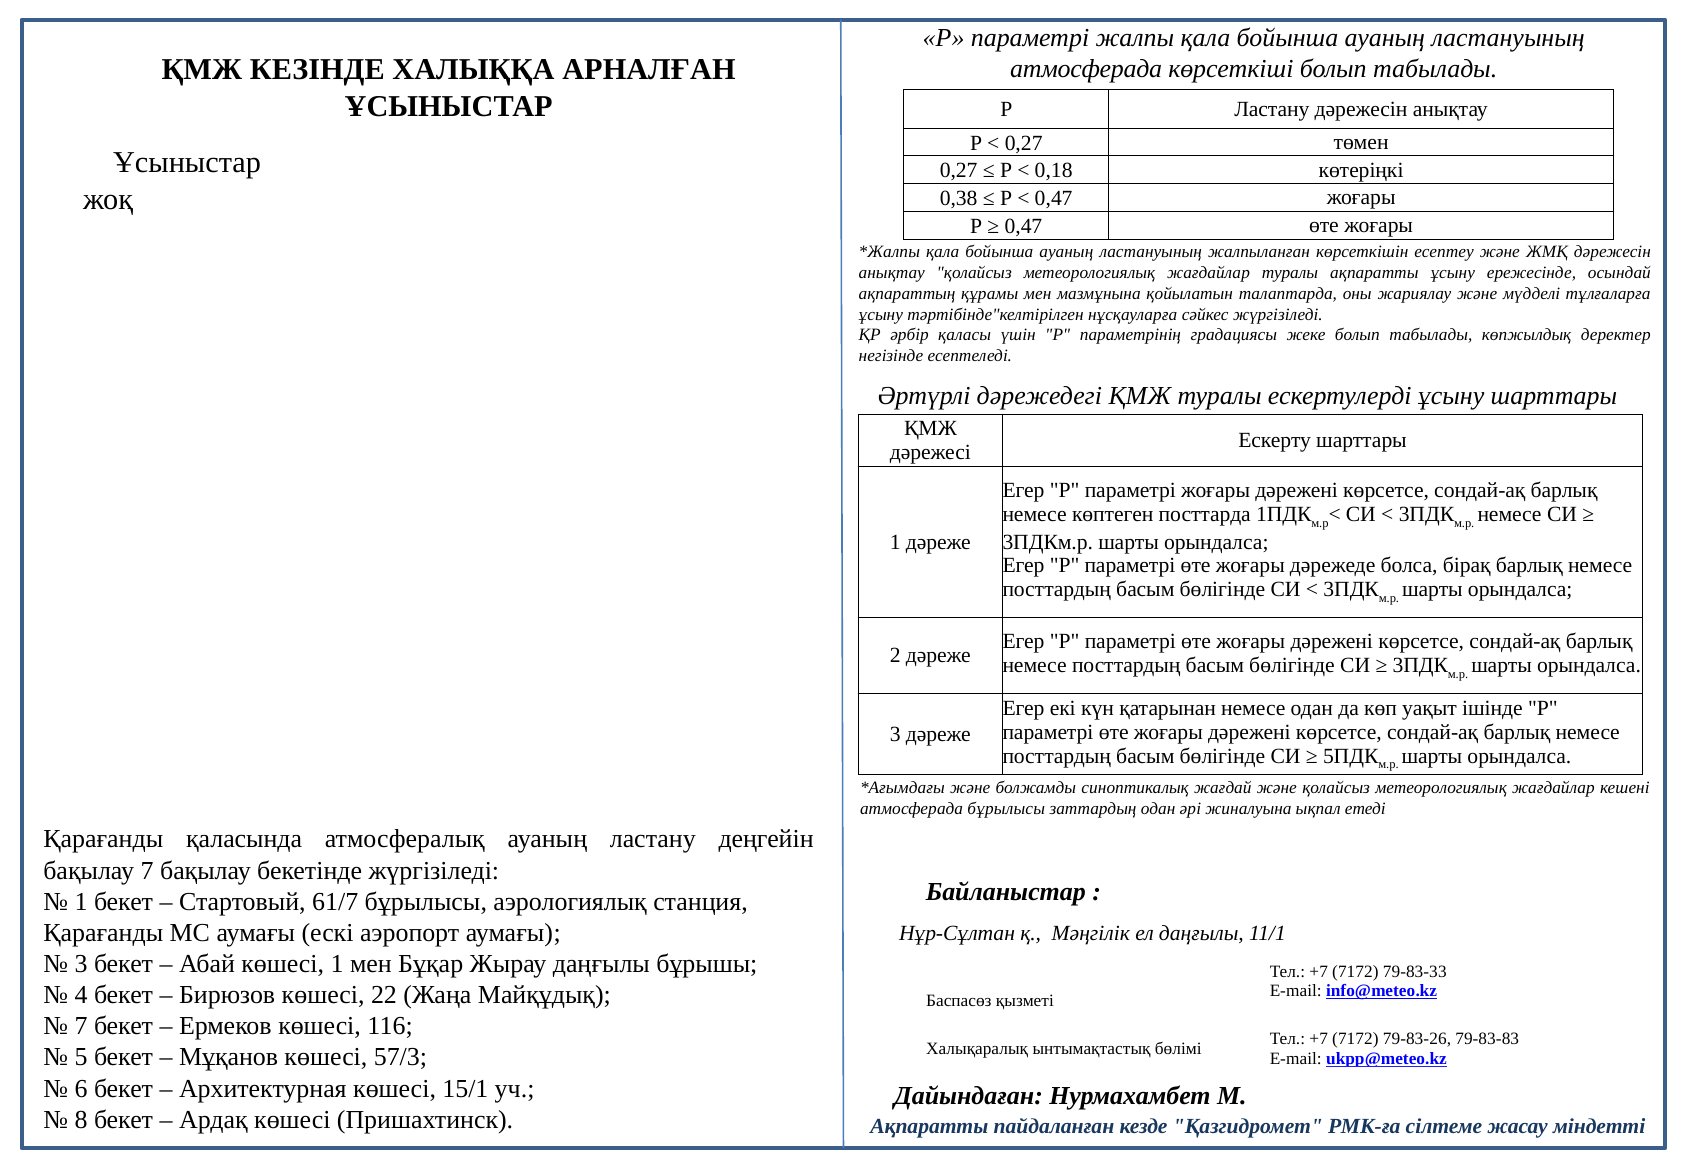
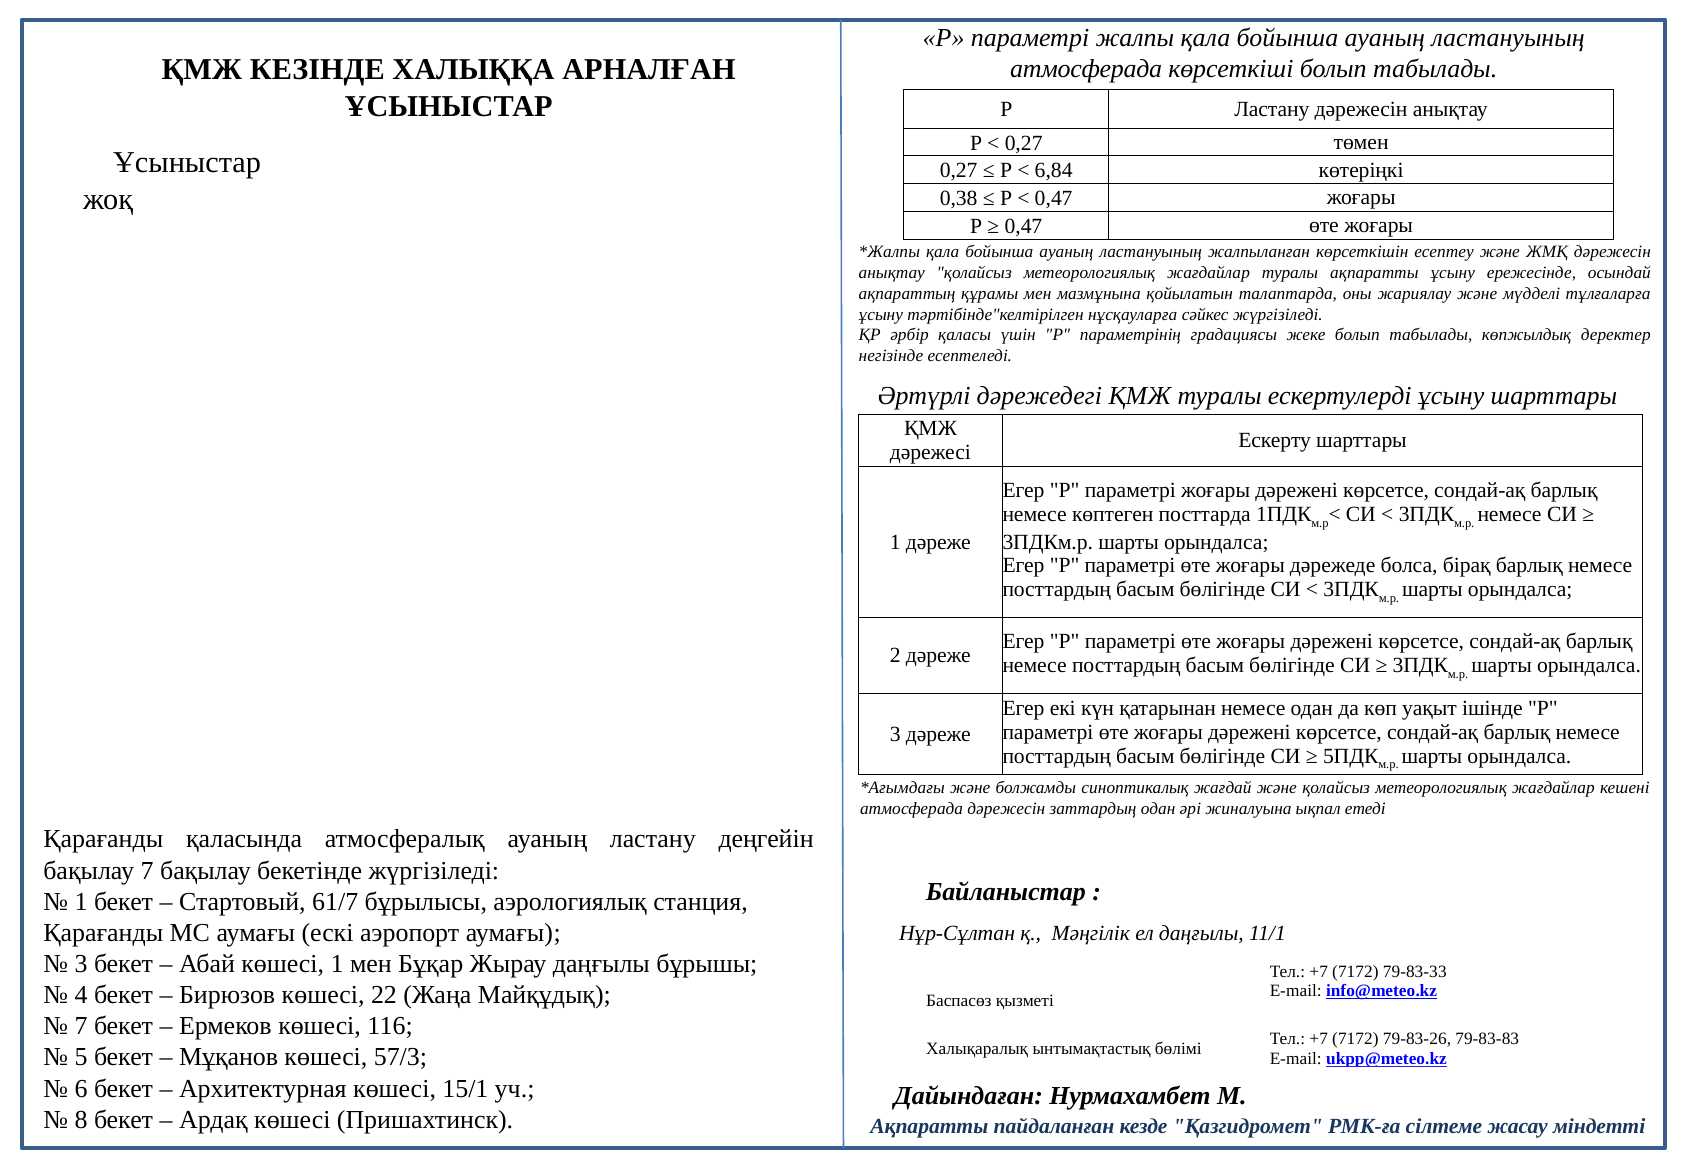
0,18: 0,18 -> 6,84
атмосферада бұрылысы: бұрылысы -> дәрежесін
